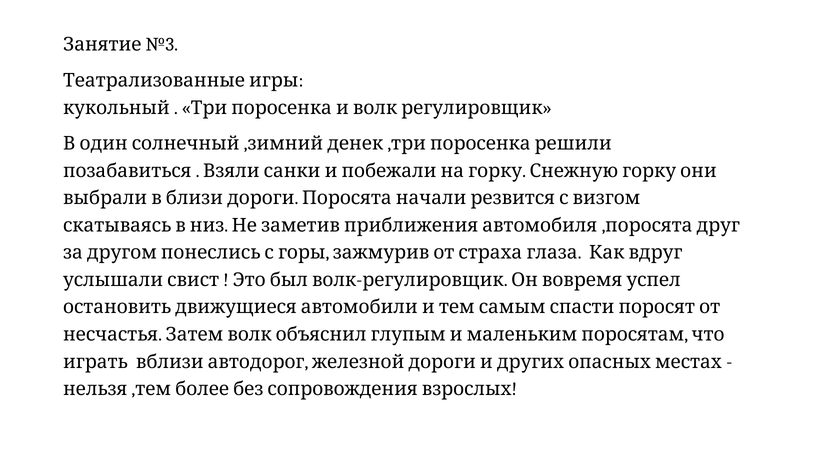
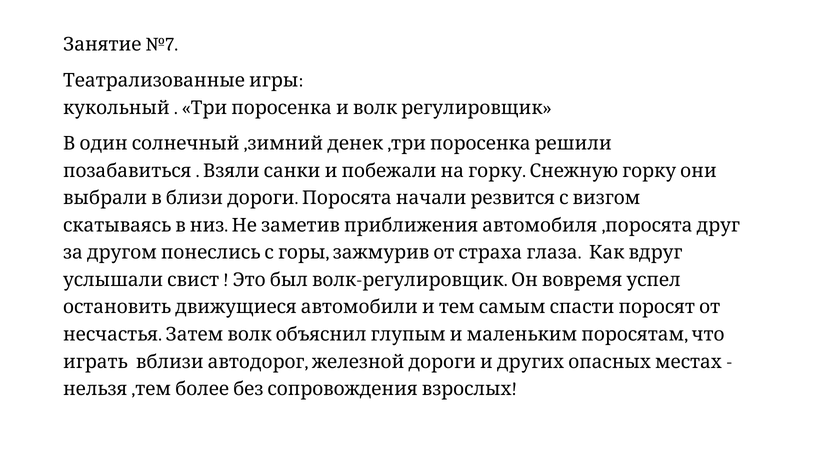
№3: №3 -> №7
